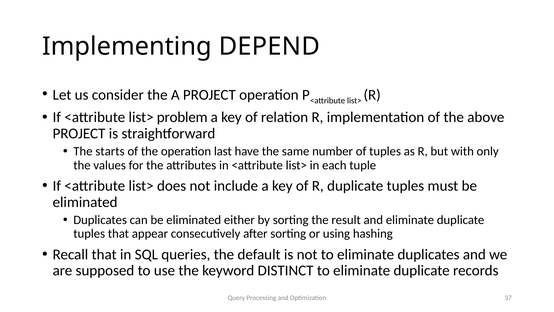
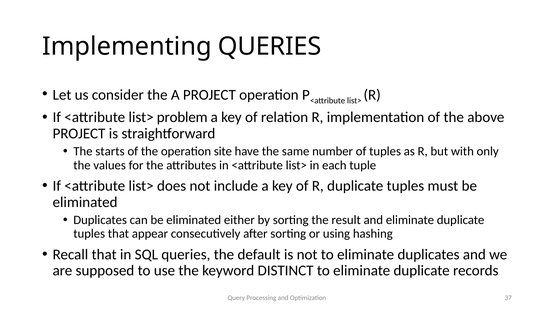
Implementing DEPEND: DEPEND -> QUERIES
last: last -> site
